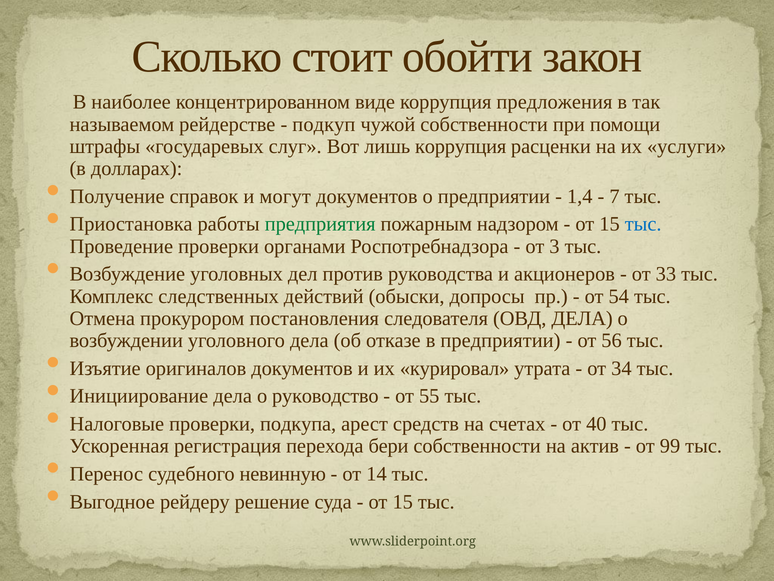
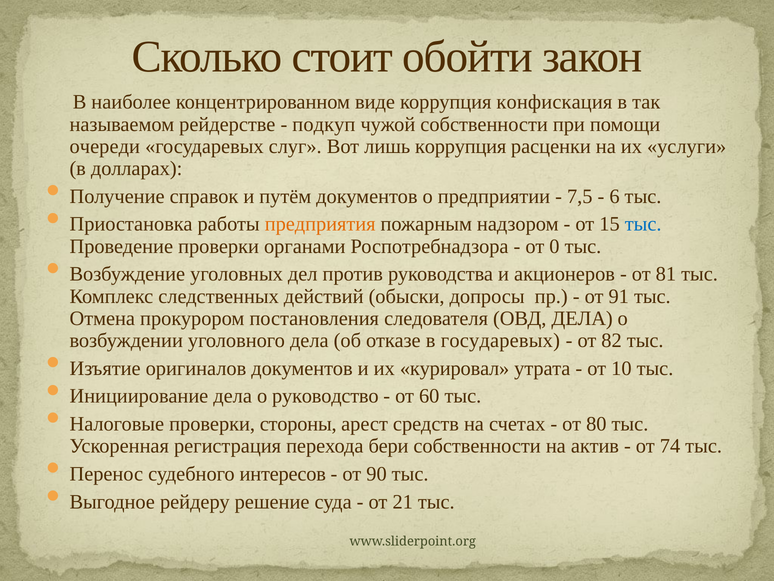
предложения: предложения -> конфискация
штрафы: штрафы -> очереди
могут: могут -> путём
1,4: 1,4 -> 7,5
7: 7 -> 6
предприятия colour: green -> orange
3: 3 -> 0
33: 33 -> 81
54: 54 -> 91
в предприятии: предприятии -> государевых
56: 56 -> 82
34: 34 -> 10
55: 55 -> 60
подкупа: подкупа -> стороны
40: 40 -> 80
99: 99 -> 74
невинную: невинную -> интересов
14: 14 -> 90
15 at (403, 501): 15 -> 21
